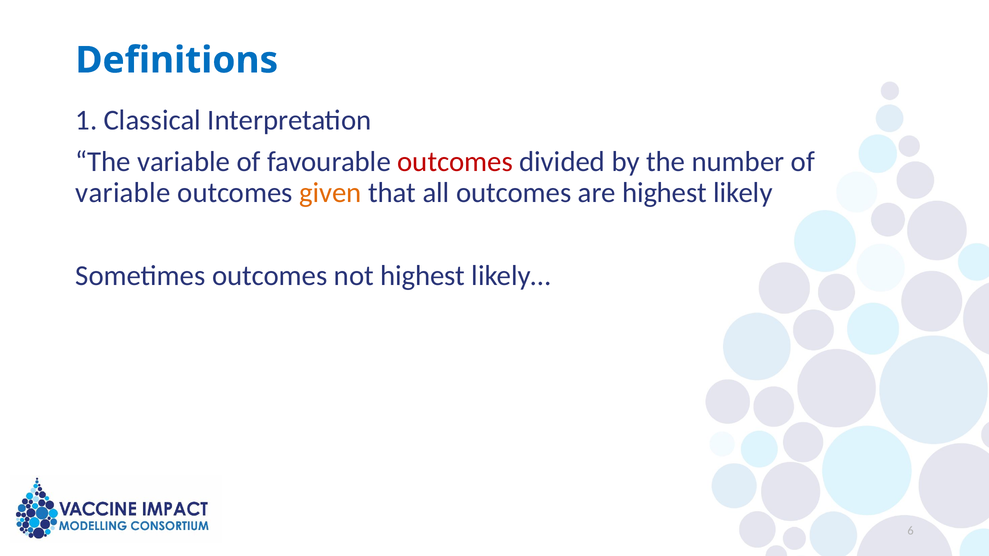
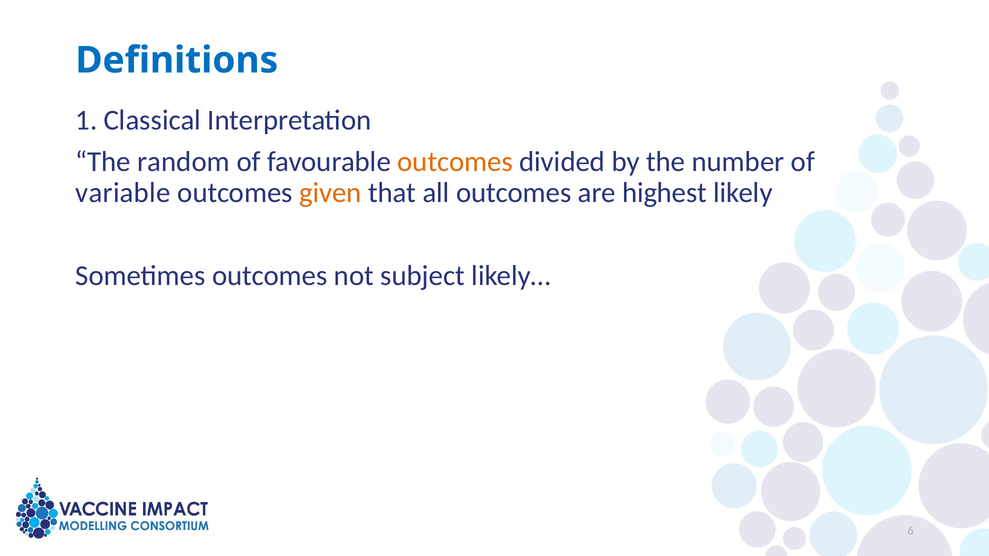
The variable: variable -> random
outcomes at (455, 162) colour: red -> orange
not highest: highest -> subject
